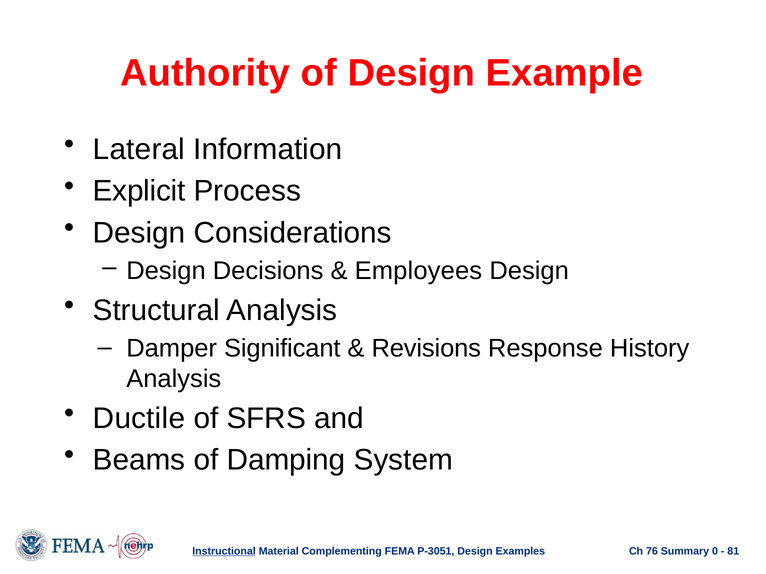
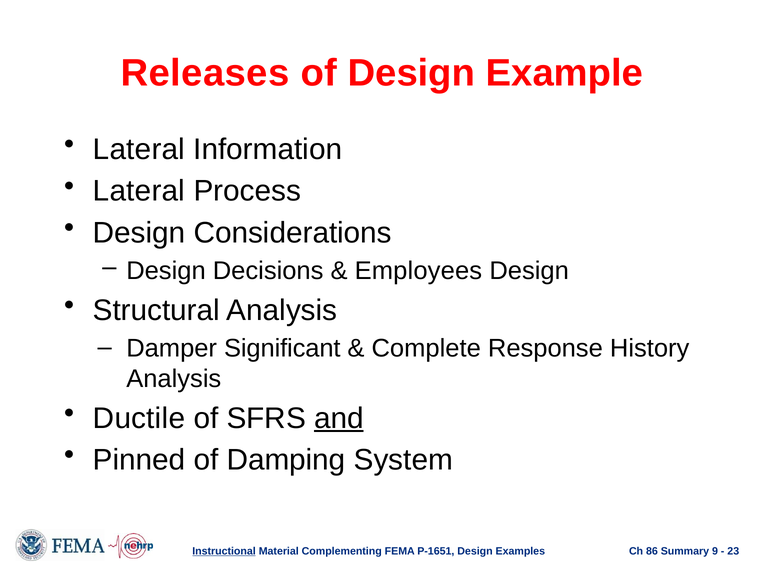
Authority: Authority -> Releases
Explicit at (139, 191): Explicit -> Lateral
Revisions: Revisions -> Complete
and underline: none -> present
Beams: Beams -> Pinned
P-3051: P-3051 -> P-1651
76: 76 -> 86
0: 0 -> 9
81: 81 -> 23
